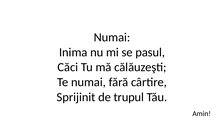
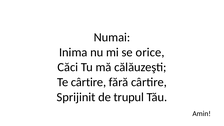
pasul: pasul -> orice
Te numai: numai -> cârtire
